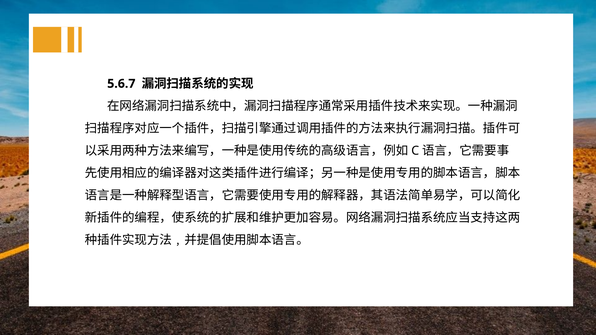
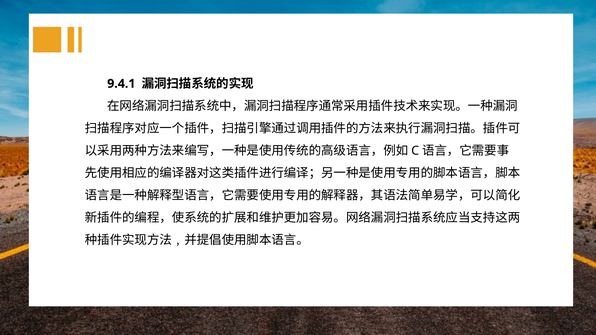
5.6.7: 5.6.7 -> 9.4.1
